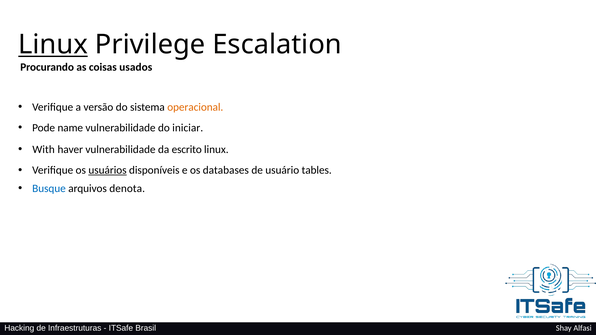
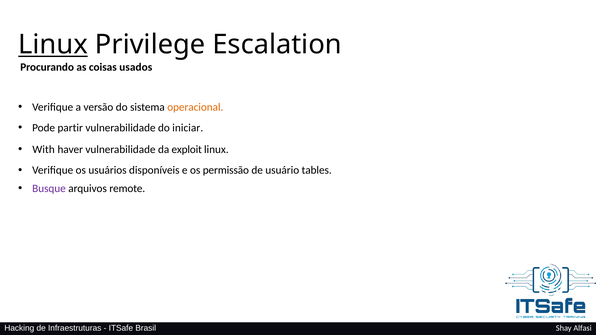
name: name -> partir
escrito: escrito -> exploit
usuários underline: present -> none
databases: databases -> permissão
Busque colour: blue -> purple
denota: denota -> remote
